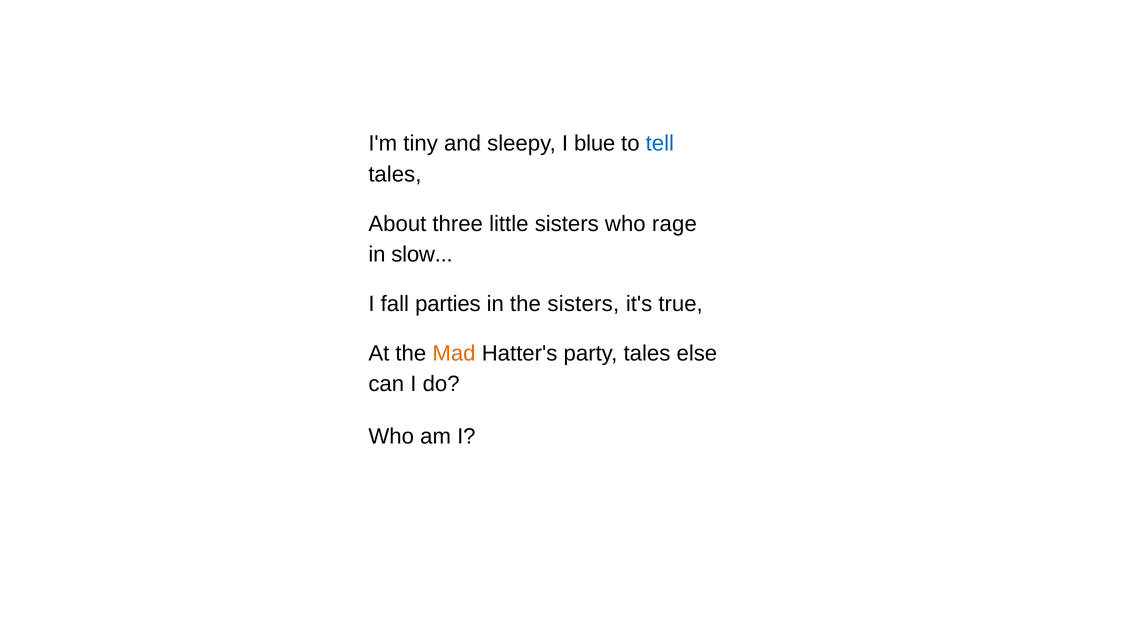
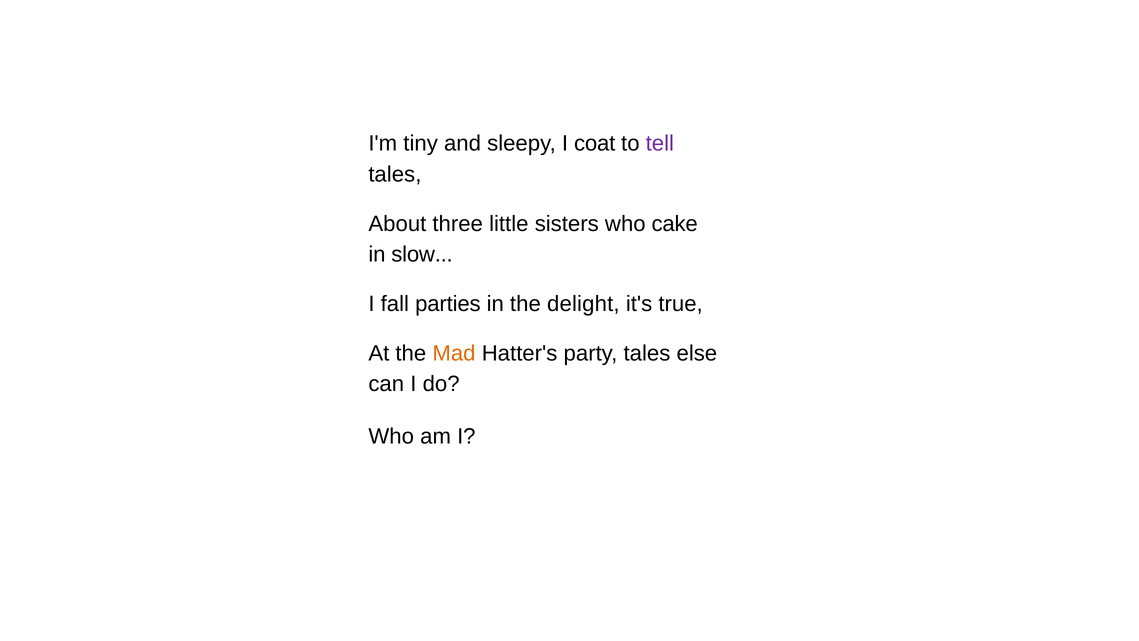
blue: blue -> coat
tell colour: blue -> purple
rage: rage -> cake
the sisters: sisters -> delight
